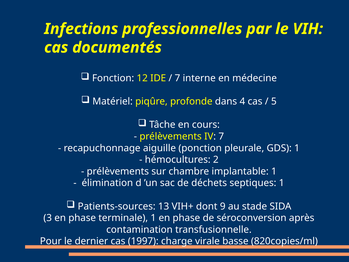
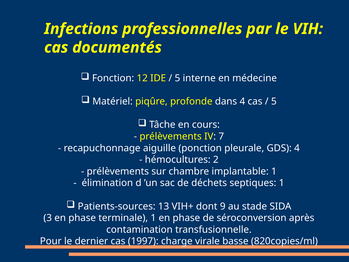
7 at (177, 78): 7 -> 5
GDS 1: 1 -> 4
